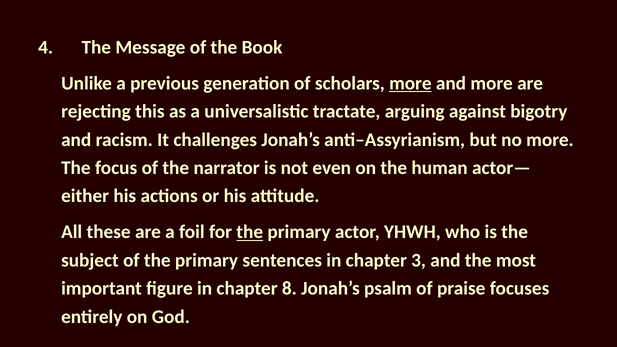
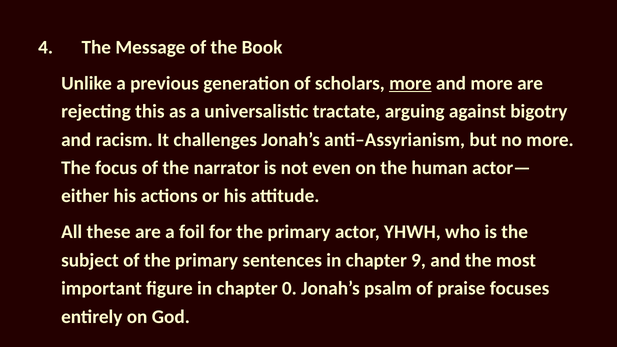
the at (250, 232) underline: present -> none
3: 3 -> 9
8: 8 -> 0
